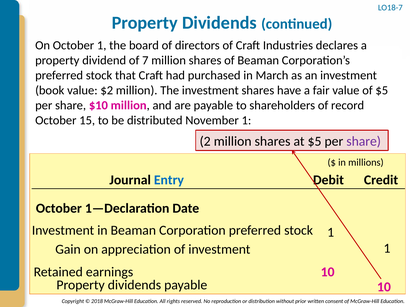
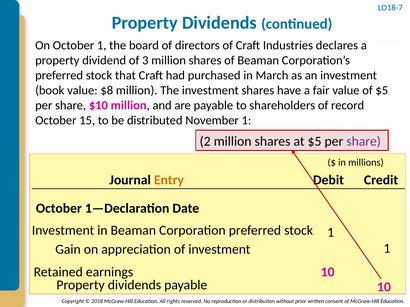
7: 7 -> 3
$2: $2 -> $8
Entry colour: blue -> orange
